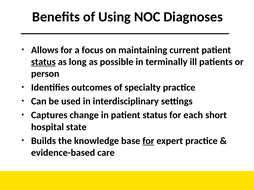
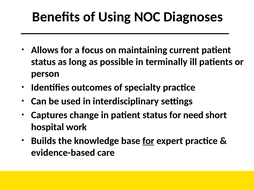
status at (43, 62) underline: present -> none
each: each -> need
state: state -> work
